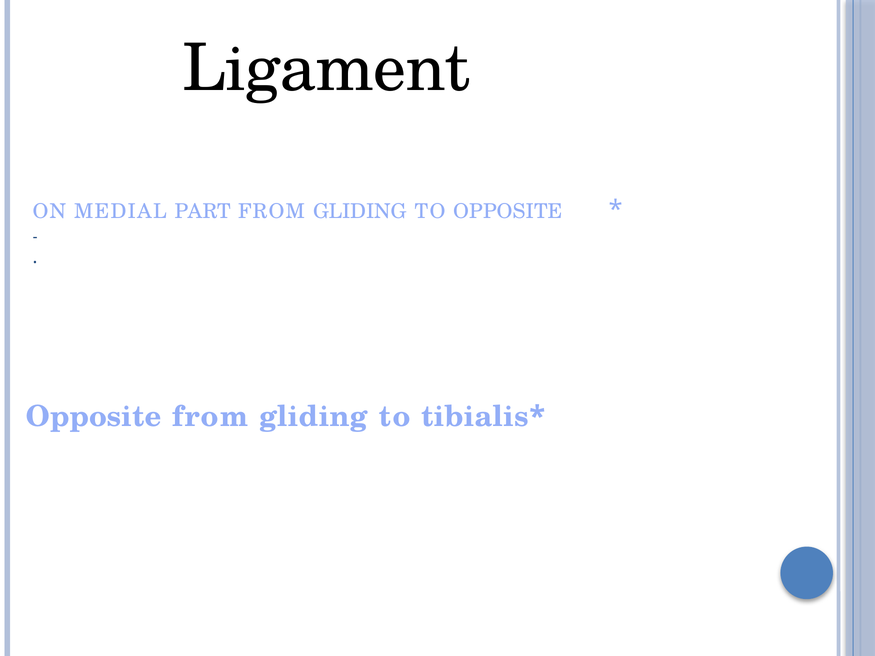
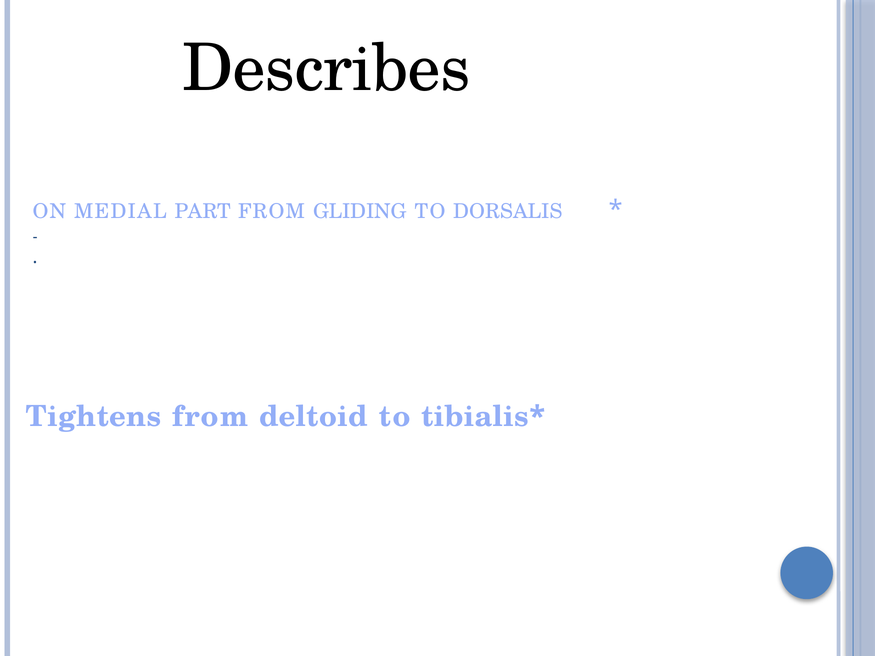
Ligament: Ligament -> Describes
TO OPPOSITE: OPPOSITE -> DORSALIS
Opposite at (94, 417): Opposite -> Tightens
gliding at (313, 417): gliding -> deltoid
